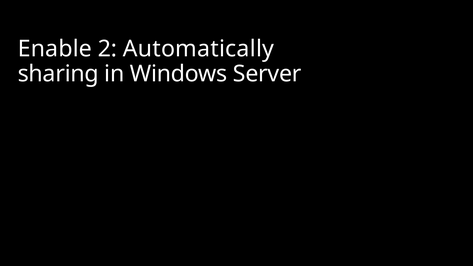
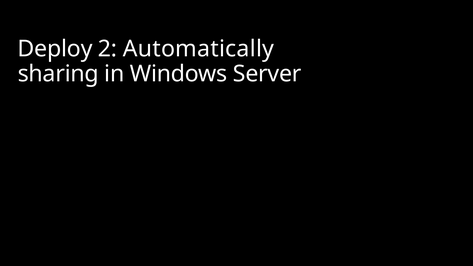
Enable: Enable -> Deploy
